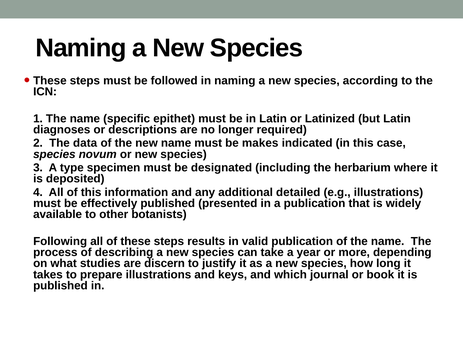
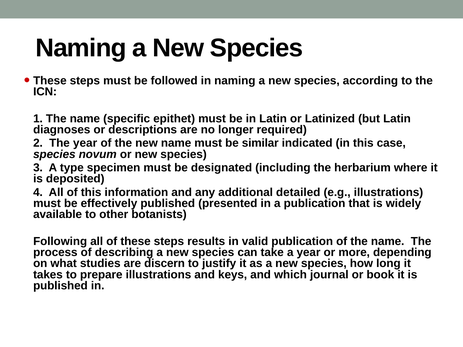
The data: data -> year
makes: makes -> similar
